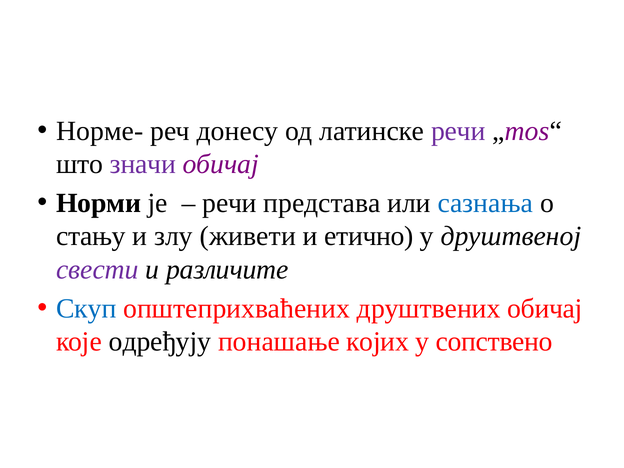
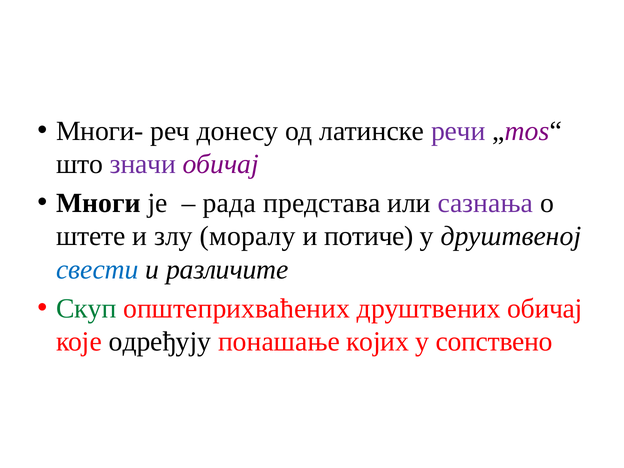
Норме-: Норме- -> Многи-
Норми: Норми -> Многи
речи at (230, 203): речи -> рада
сазнања colour: blue -> purple
стању: стању -> штете
живети: живети -> мoрaлу
етично: етично -> потиче
свести colour: purple -> blue
Скуп colour: blue -> green
